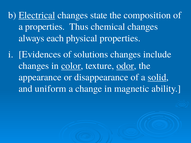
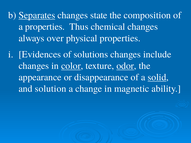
Electrical: Electrical -> Separates
each: each -> over
uniform: uniform -> solution
